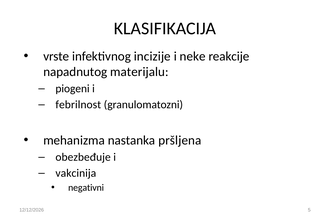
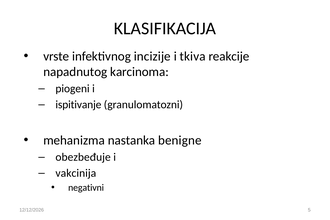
neke: neke -> tkiva
materijalu: materijalu -> karcinoma
febrilnost: febrilnost -> ispitivanje
pršljena: pršljena -> benigne
